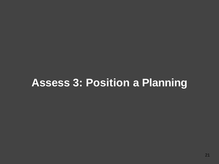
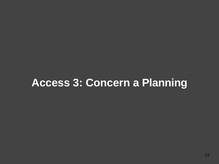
Assess: Assess -> Access
Position: Position -> Concern
